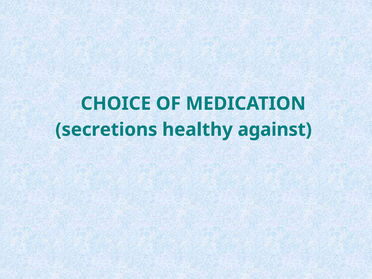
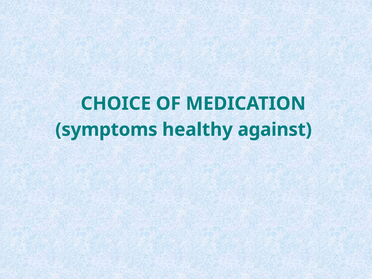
secretions: secretions -> symptoms
